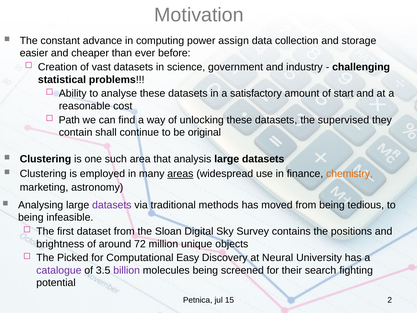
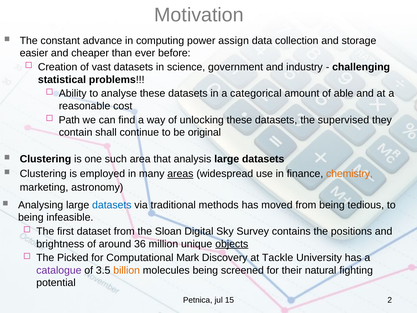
satisfactory: satisfactory -> categorical
start: start -> able
datasets at (112, 205) colour: purple -> blue
72: 72 -> 36
objects underline: none -> present
Easy: Easy -> Mark
Neural: Neural -> Tackle
billion colour: purple -> orange
search: search -> natural
